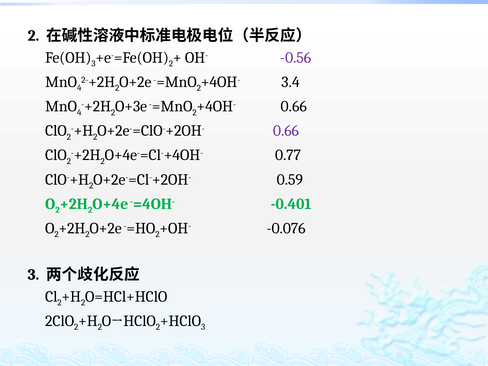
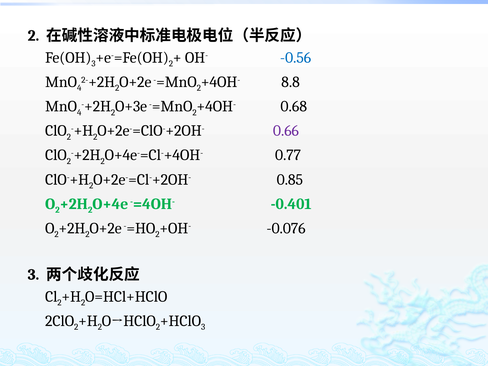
-0.56 colour: purple -> blue
3.4: 3.4 -> 8.8
0.66 at (294, 106): 0.66 -> 0.68
0.59: 0.59 -> 0.85
